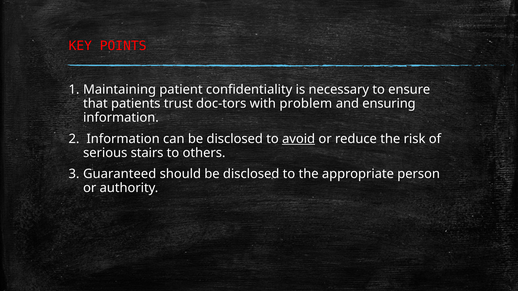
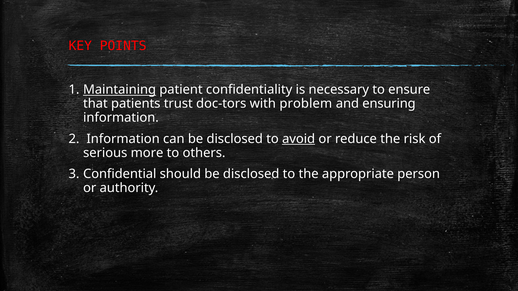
Maintaining underline: none -> present
stairs: stairs -> more
Guaranteed: Guaranteed -> Conﬁdential
